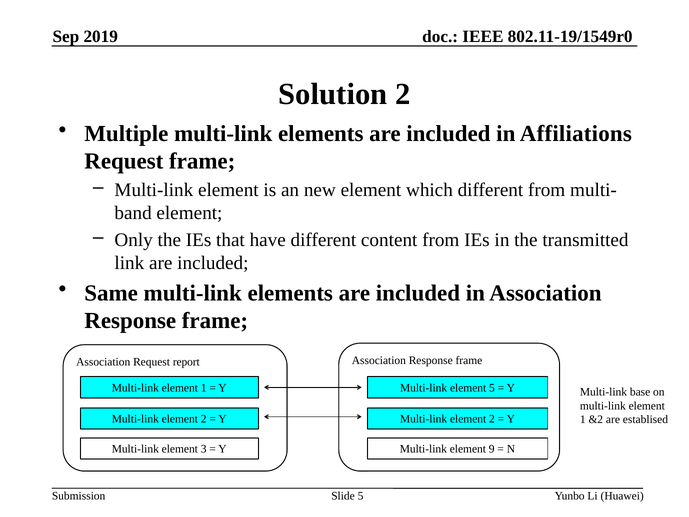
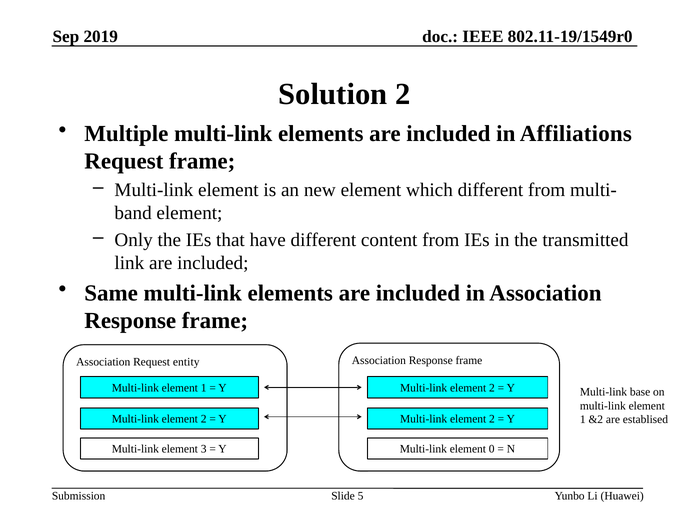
report: report -> entity
5 at (492, 388): 5 -> 2
9: 9 -> 0
